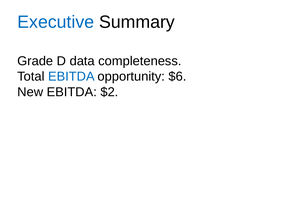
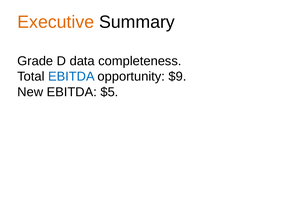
Executive colour: blue -> orange
$6: $6 -> $9
$2: $2 -> $5
